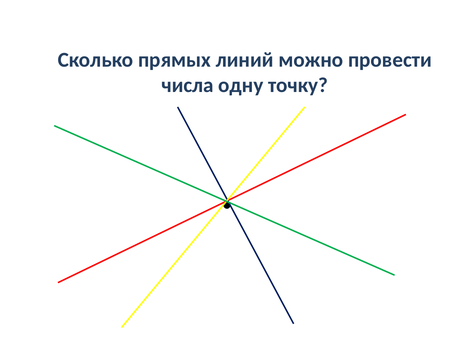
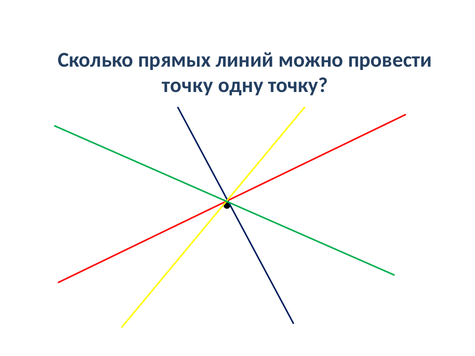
числа at (188, 85): числа -> точку
